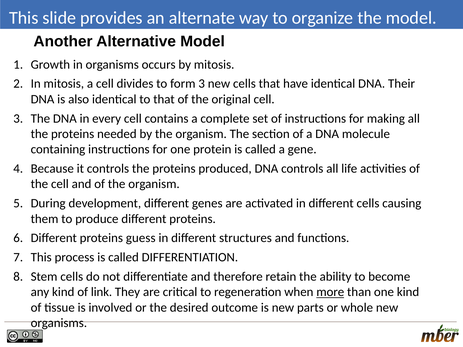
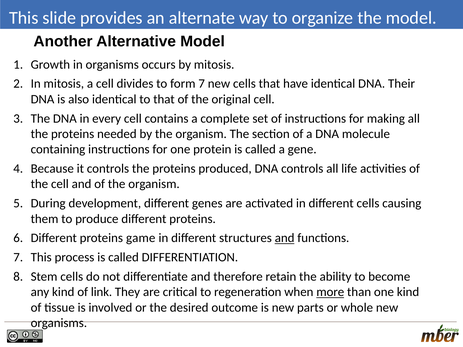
form 3: 3 -> 7
guess: guess -> game
and at (285, 238) underline: none -> present
